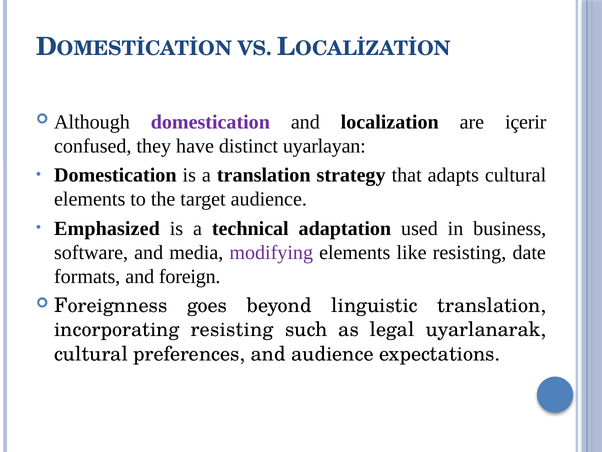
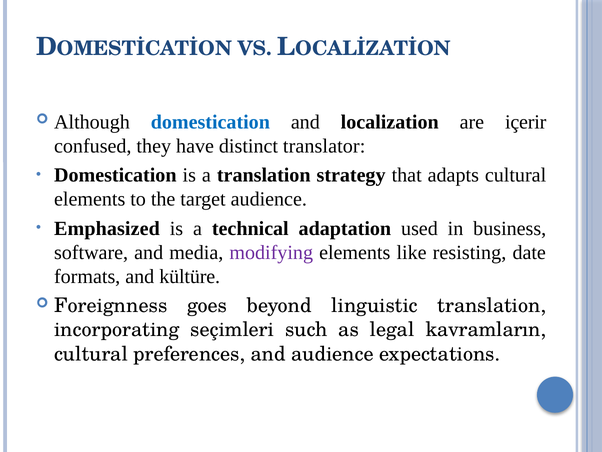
domestication at (210, 122) colour: purple -> blue
uyarlayan: uyarlayan -> translator
foreign: foreign -> kültüre
incorporating resisting: resisting -> seçimleri
uyarlanarak: uyarlanarak -> kavramların
